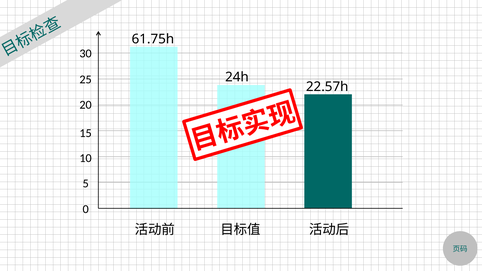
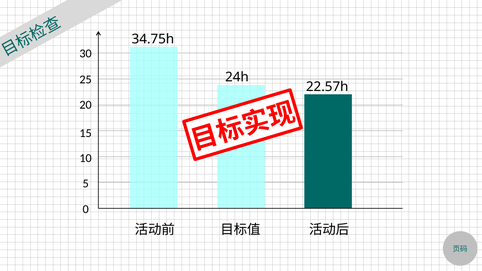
61.75h: 61.75h -> 34.75h
